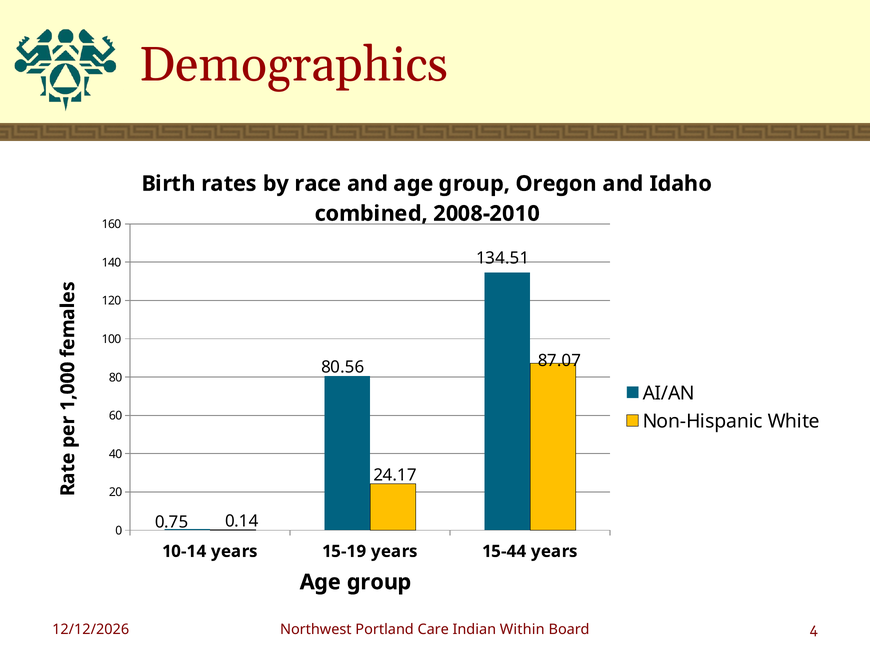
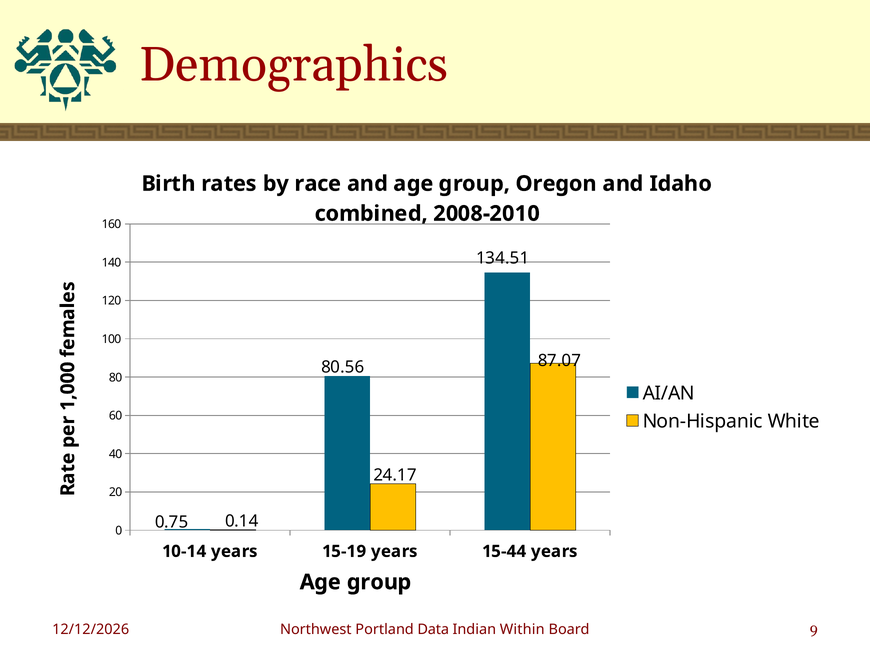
Care: Care -> Data
4: 4 -> 9
